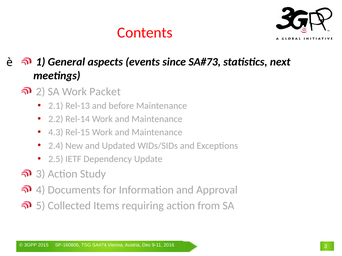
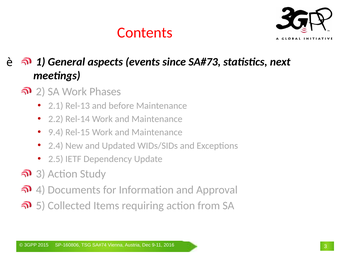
Packet: Packet -> Phases
4.3: 4.3 -> 9.4
